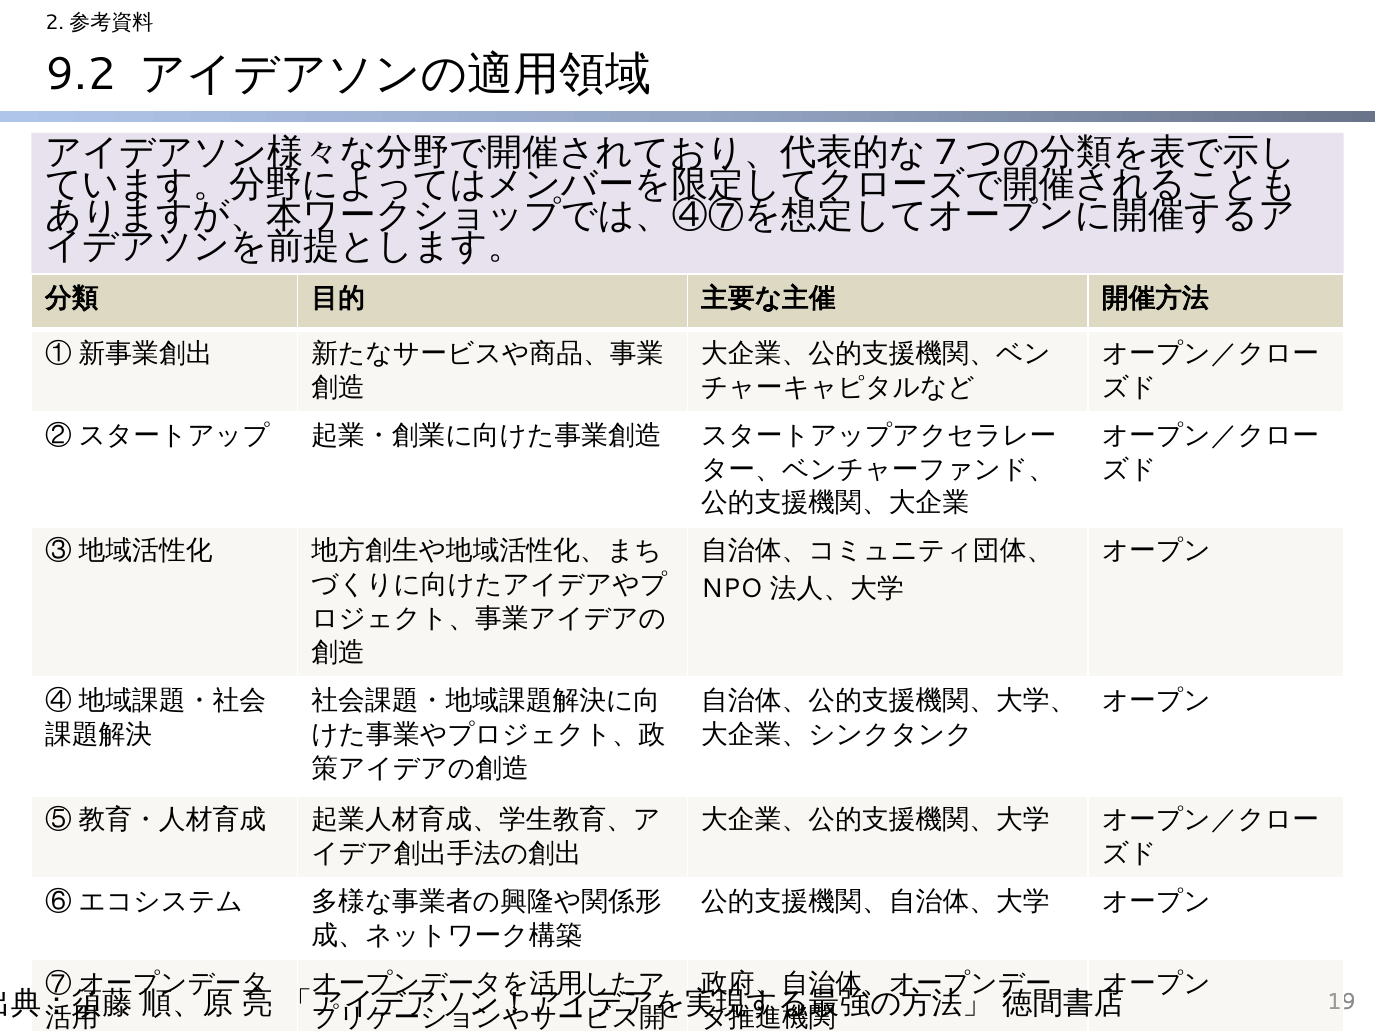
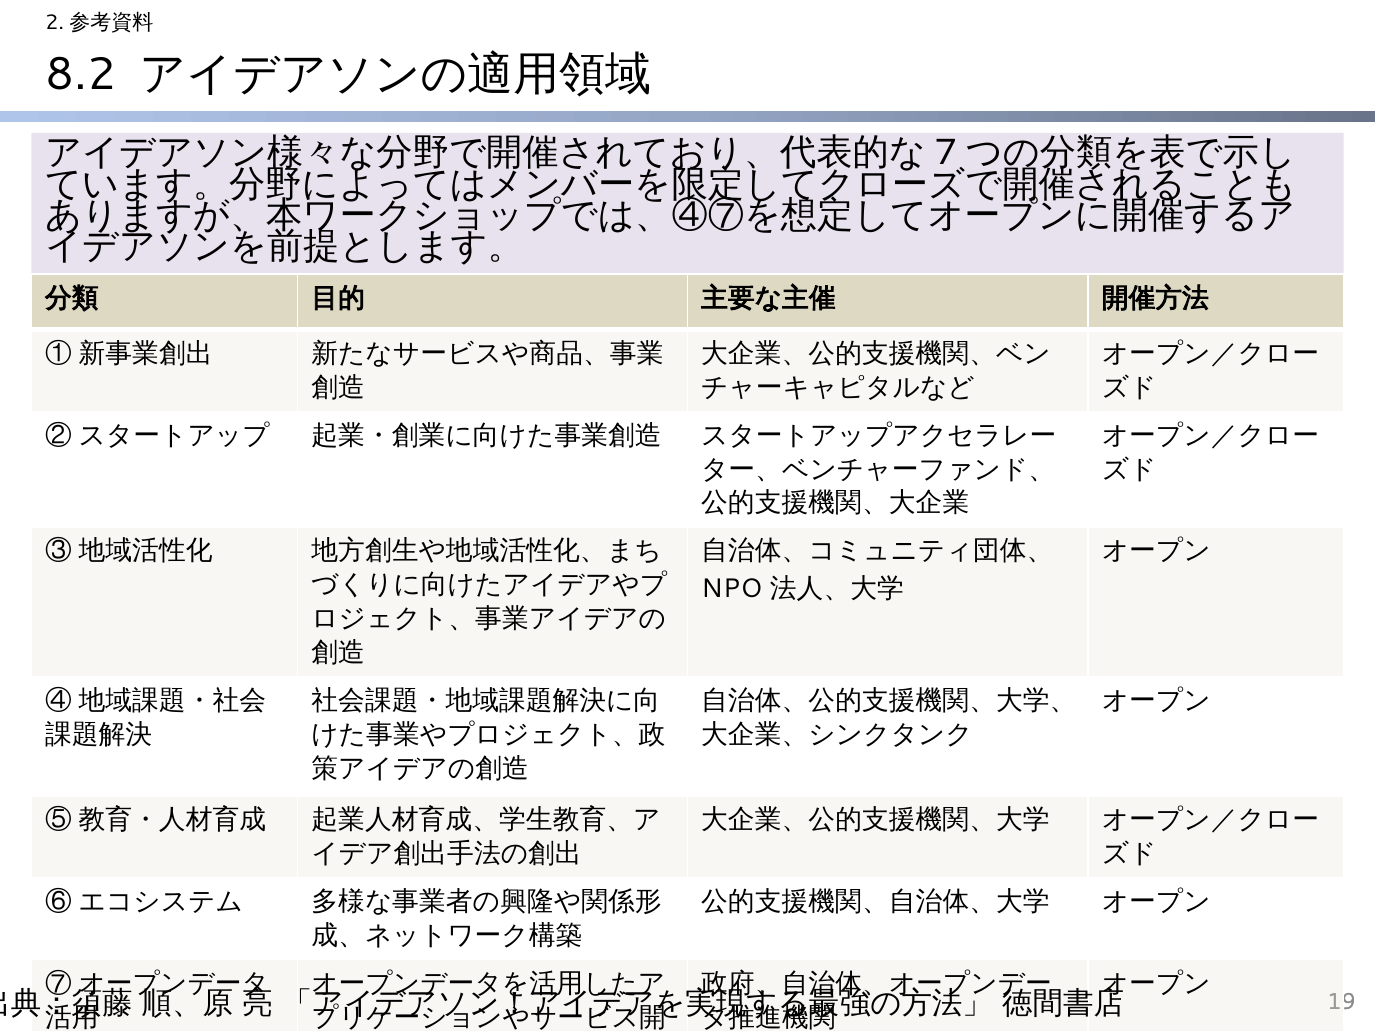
9.2: 9.2 -> 8.2
